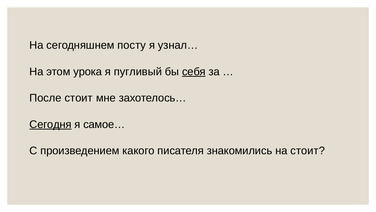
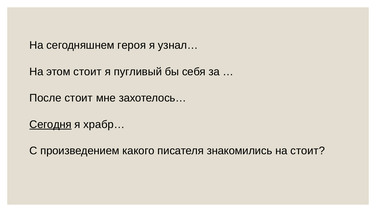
посту: посту -> героя
этом урока: урока -> стоит
себя underline: present -> none
самое…: самое… -> храбр…
